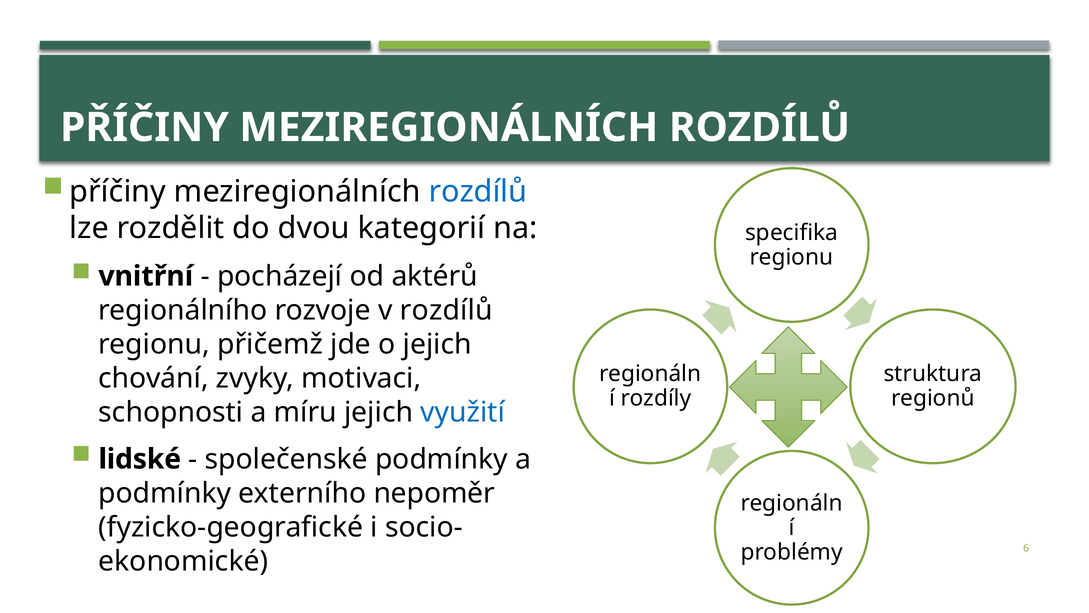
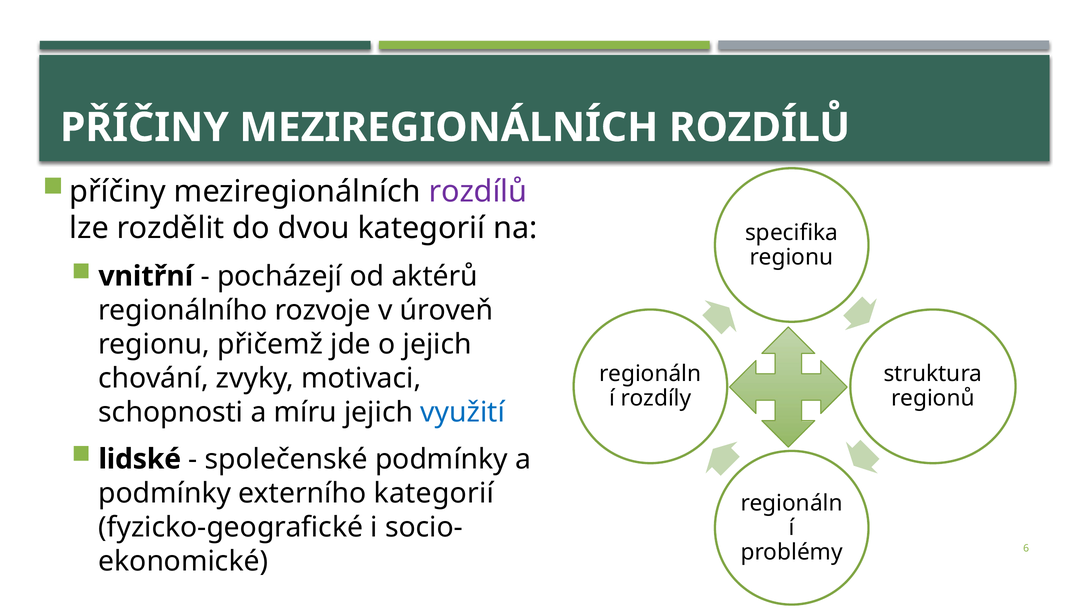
rozdílů at (478, 191) colour: blue -> purple
v rozdílů: rozdílů -> úroveň
externího nepoměr: nepoměr -> kategorií
